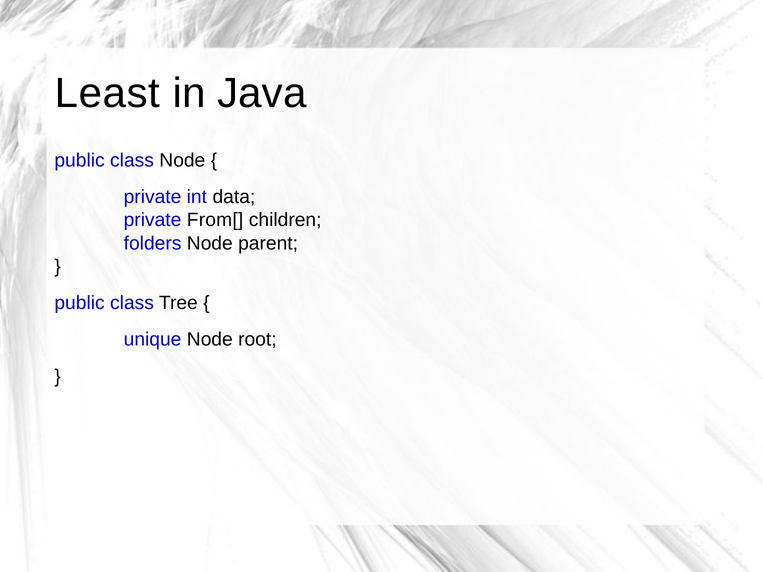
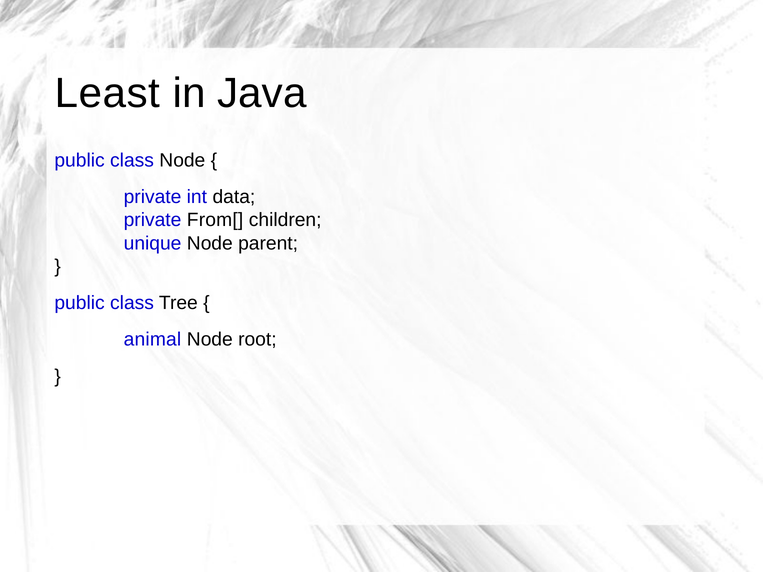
folders: folders -> unique
unique: unique -> animal
